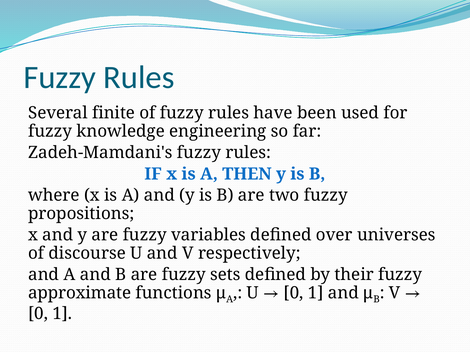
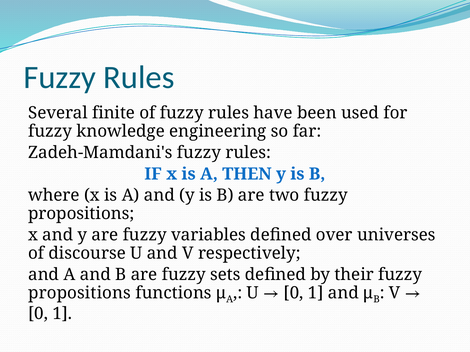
approximate at (80, 293): approximate -> propositions
